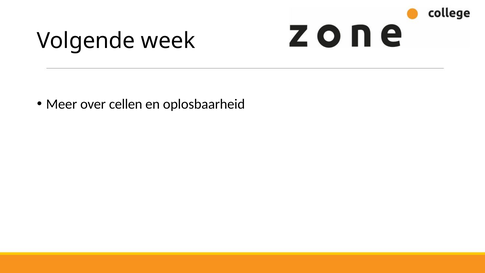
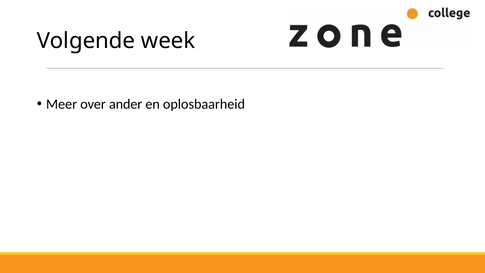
cellen: cellen -> ander
